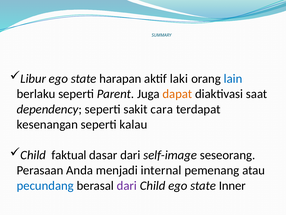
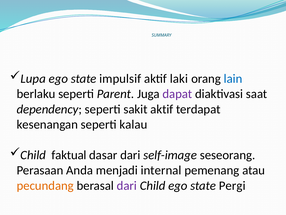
Libur: Libur -> Lupa
harapan: harapan -> impulsif
dapat colour: orange -> purple
sakit cara: cara -> aktif
pecundang colour: blue -> orange
Inner: Inner -> Pergi
